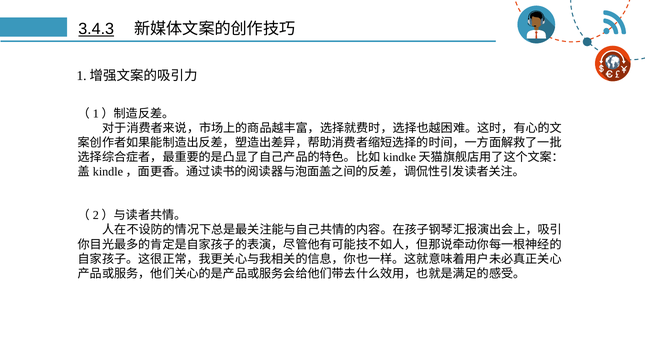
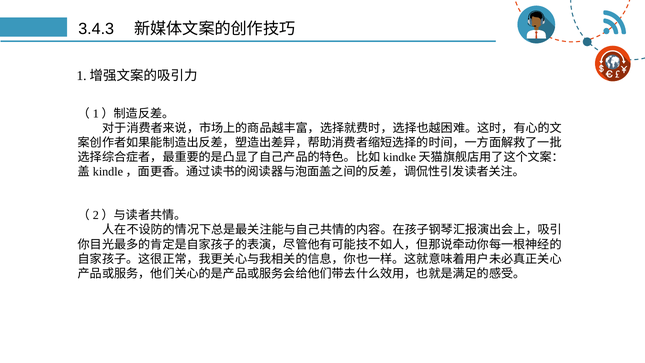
3.4.3 underline: present -> none
